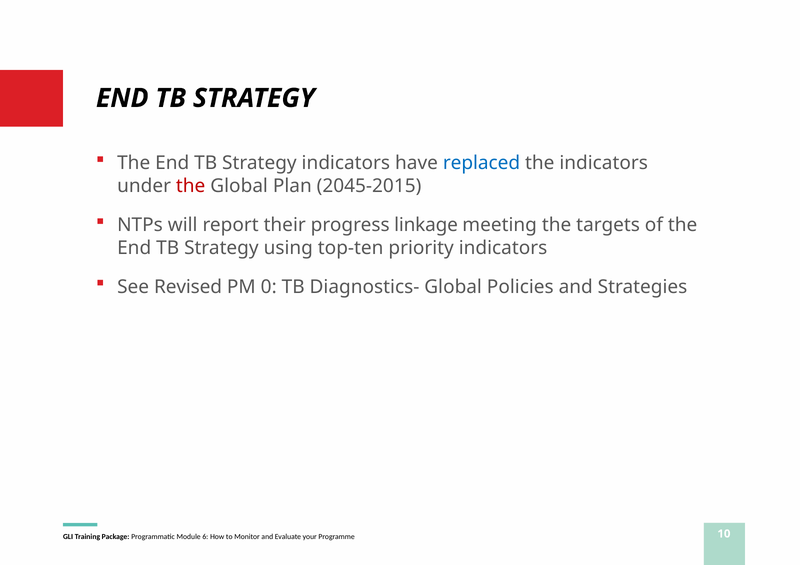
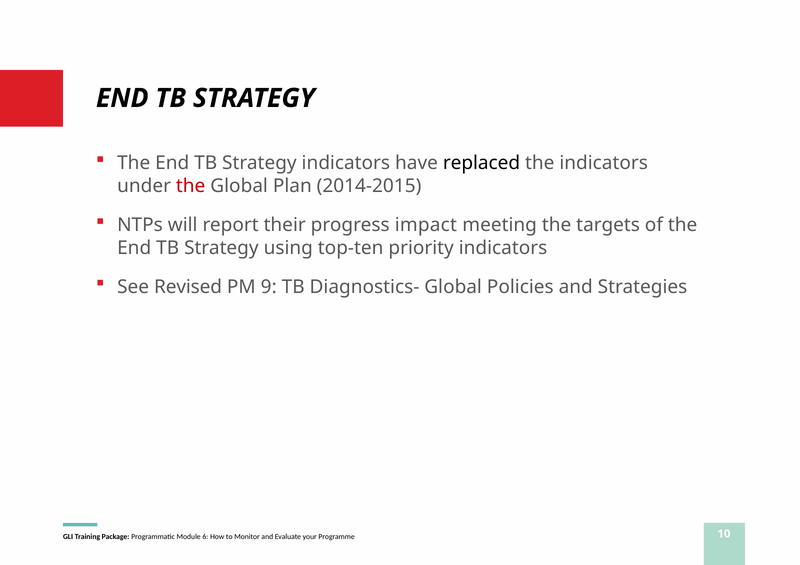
replaced colour: blue -> black
2045-2015: 2045-2015 -> 2014-2015
linkage: linkage -> impact
0: 0 -> 9
